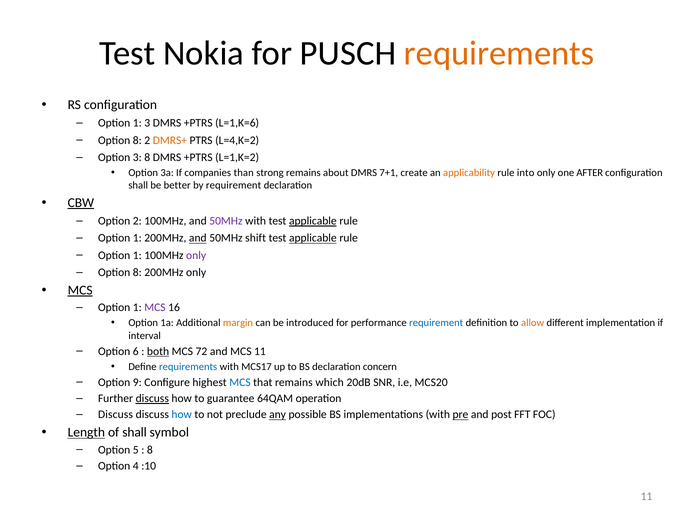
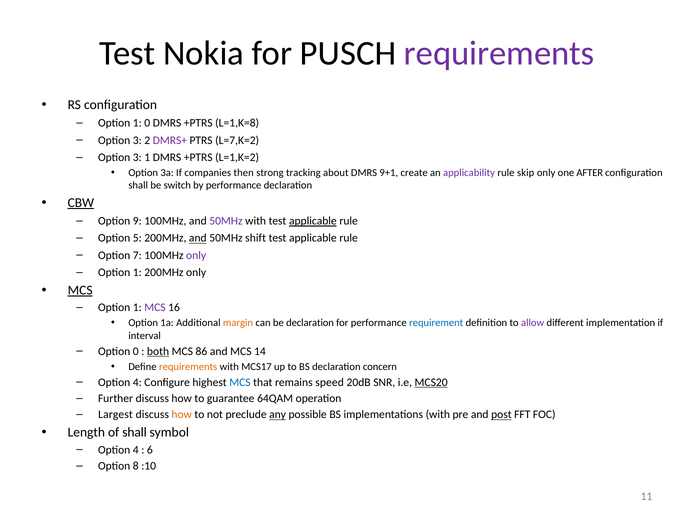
requirements at (499, 53) colour: orange -> purple
1 3: 3 -> 0
L=1,K=6: L=1,K=6 -> L=1,K=8
8 at (137, 140): 8 -> 3
DMRS+ colour: orange -> purple
L=4,K=2: L=4,K=2 -> L=7,K=2
3 8: 8 -> 1
than: than -> then
strong remains: remains -> tracking
7+1: 7+1 -> 9+1
applicability colour: orange -> purple
into: into -> skip
better: better -> switch
by requirement: requirement -> performance
Option 2: 2 -> 9
1 at (137, 238): 1 -> 5
applicable at (313, 238) underline: present -> none
1 at (137, 256): 1 -> 7
8 at (137, 273): 8 -> 1
be introduced: introduced -> declaration
allow colour: orange -> purple
Option 6: 6 -> 0
72: 72 -> 86
MCS 11: 11 -> 14
requirements at (188, 367) colour: blue -> orange
9 at (137, 383): 9 -> 4
which: which -> speed
MCS20 underline: none -> present
discuss at (152, 399) underline: present -> none
Discuss at (116, 415): Discuss -> Largest
how at (182, 415) colour: blue -> orange
pre underline: present -> none
post underline: none -> present
Length underline: present -> none
5 at (136, 450): 5 -> 4
8 at (150, 450): 8 -> 6
4: 4 -> 8
